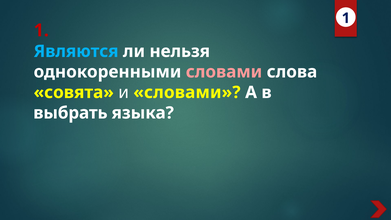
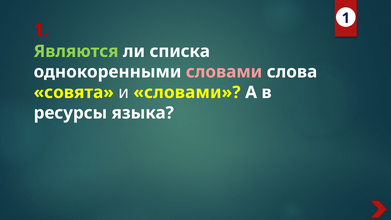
Являются colour: light blue -> light green
нельзя: нельзя -> списка
выбрать: выбрать -> ресурсы
